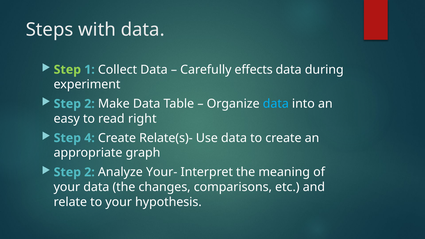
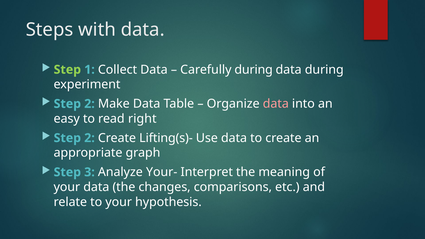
Carefully effects: effects -> during
data at (276, 104) colour: light blue -> pink
4 at (90, 138): 4 -> 2
Relate(s)-: Relate(s)- -> Lifting(s)-
2 at (90, 172): 2 -> 3
